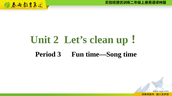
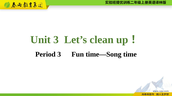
Unit 2: 2 -> 3
